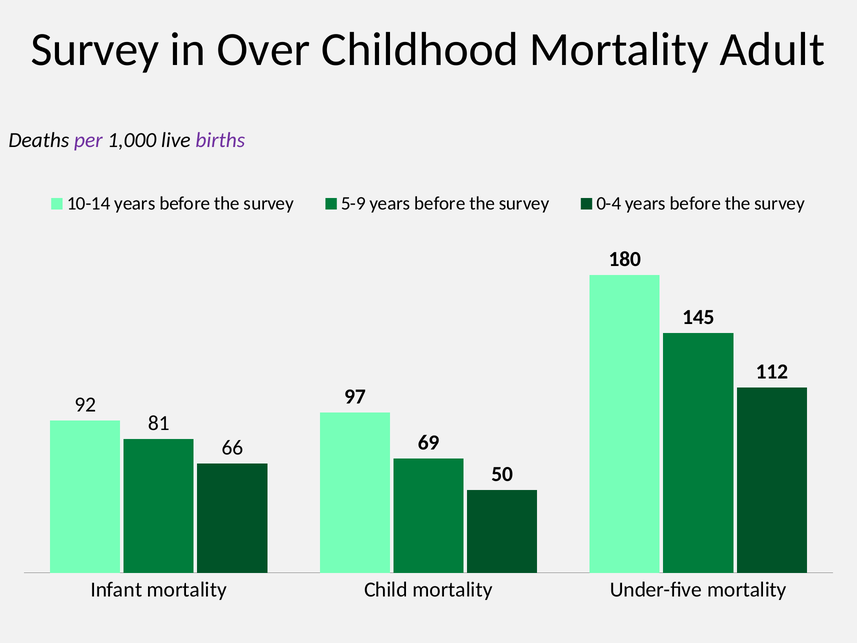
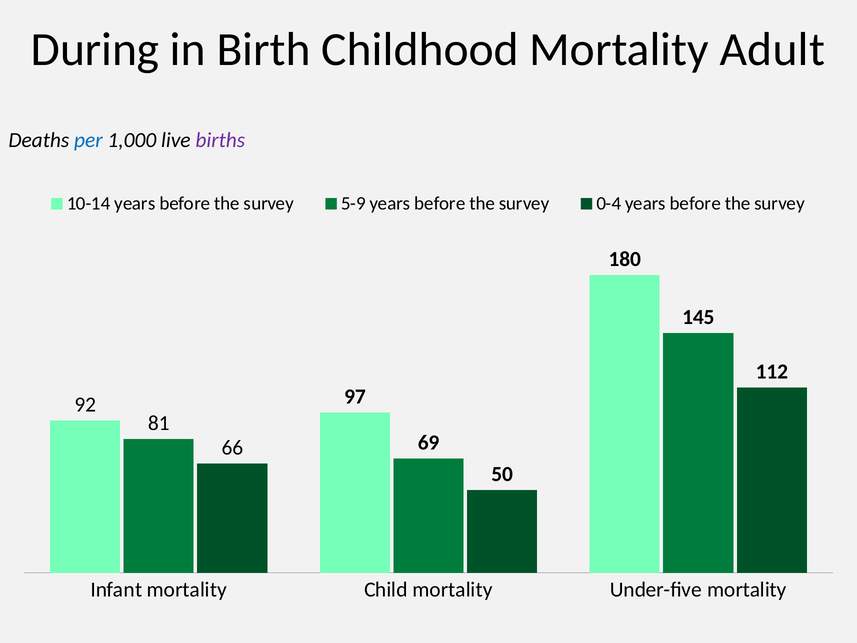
Survey at (95, 50): Survey -> During
Over: Over -> Birth
per colour: purple -> blue
